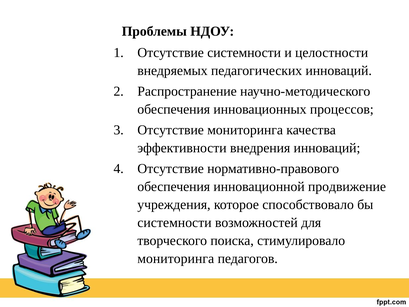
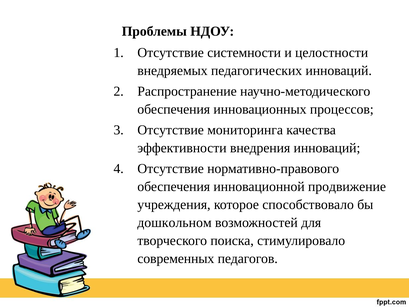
системности at (174, 223): системности -> дошкольном
мониторинга at (176, 259): мониторинга -> современных
